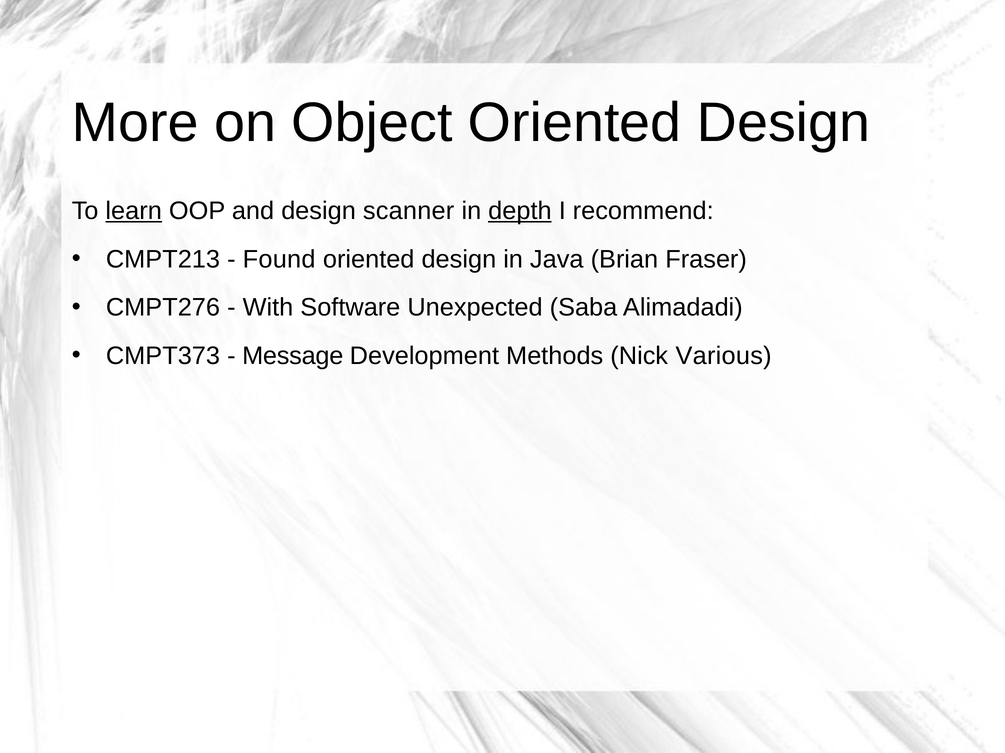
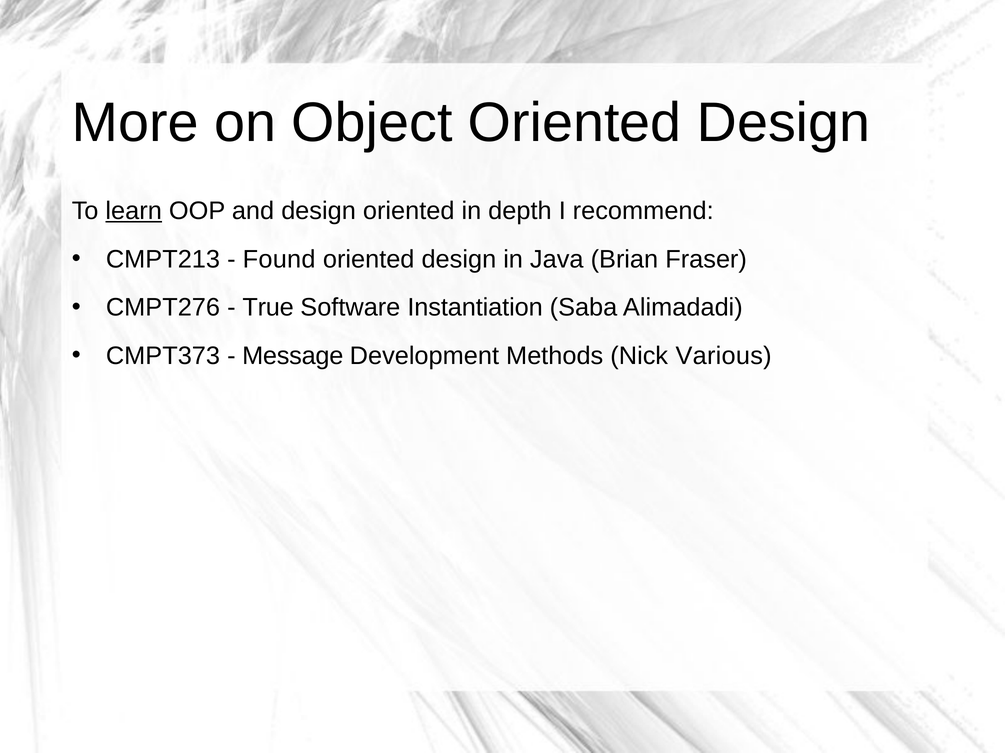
design scanner: scanner -> oriented
depth underline: present -> none
With: With -> True
Unexpected: Unexpected -> Instantiation
